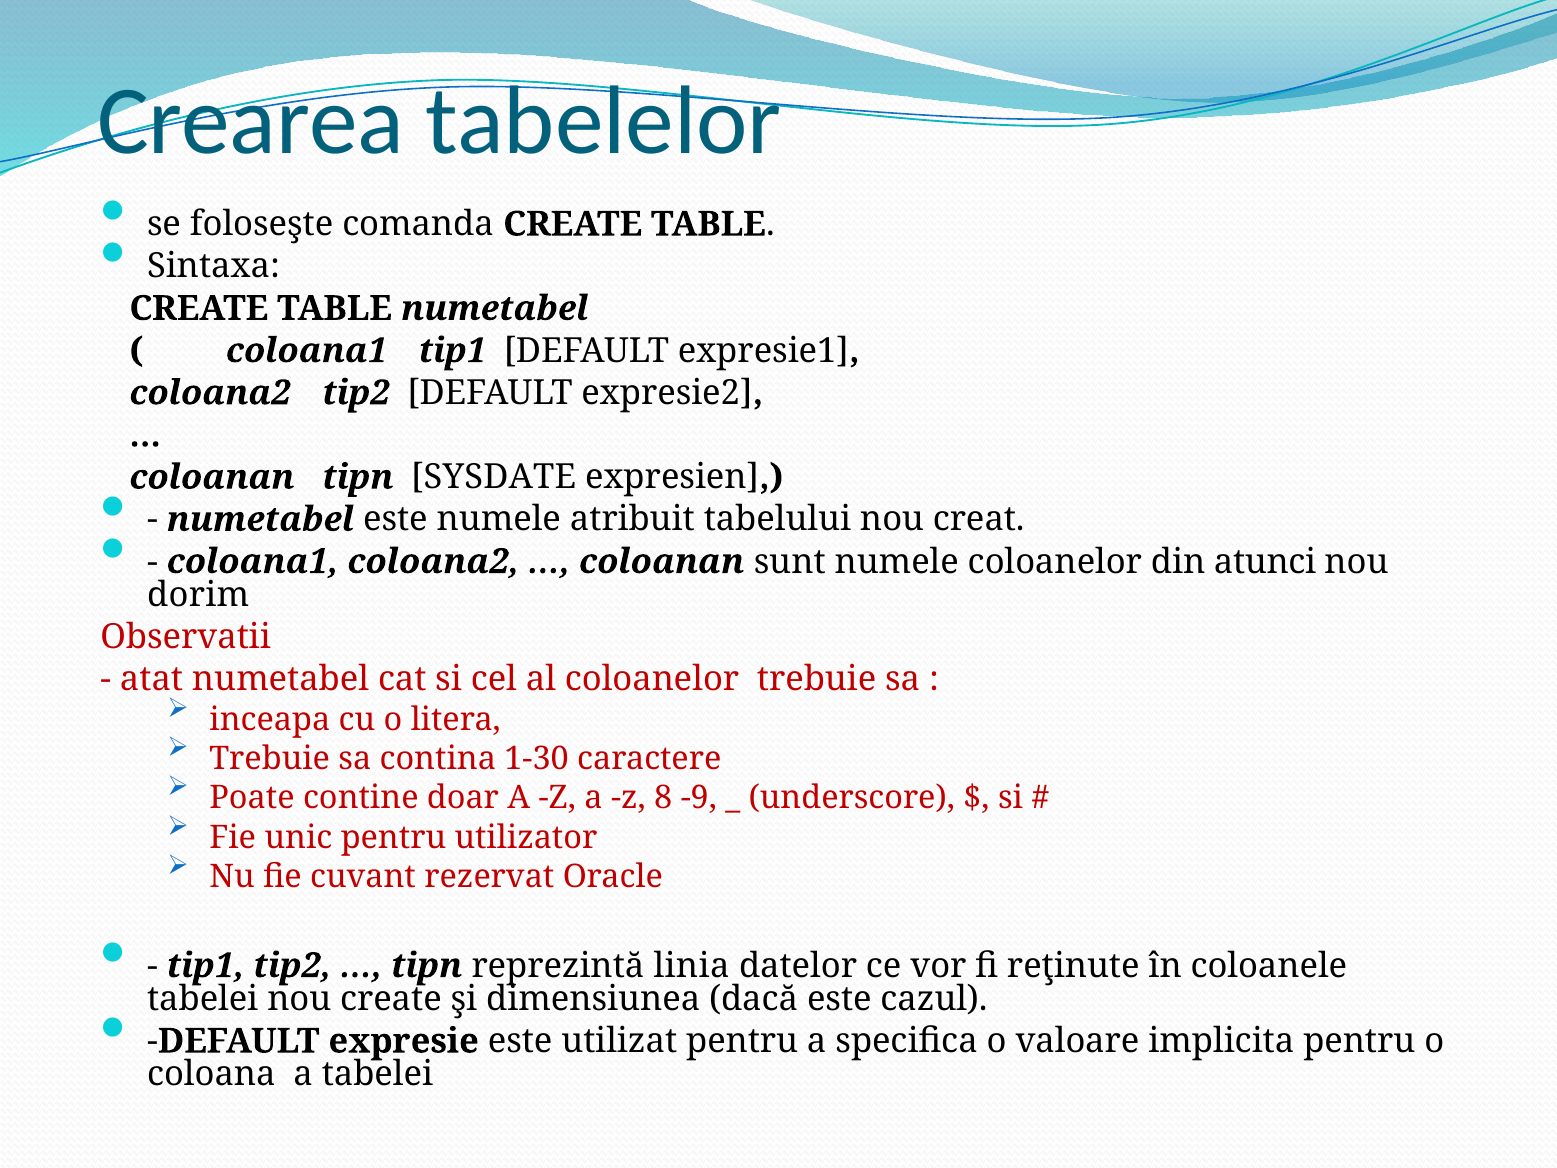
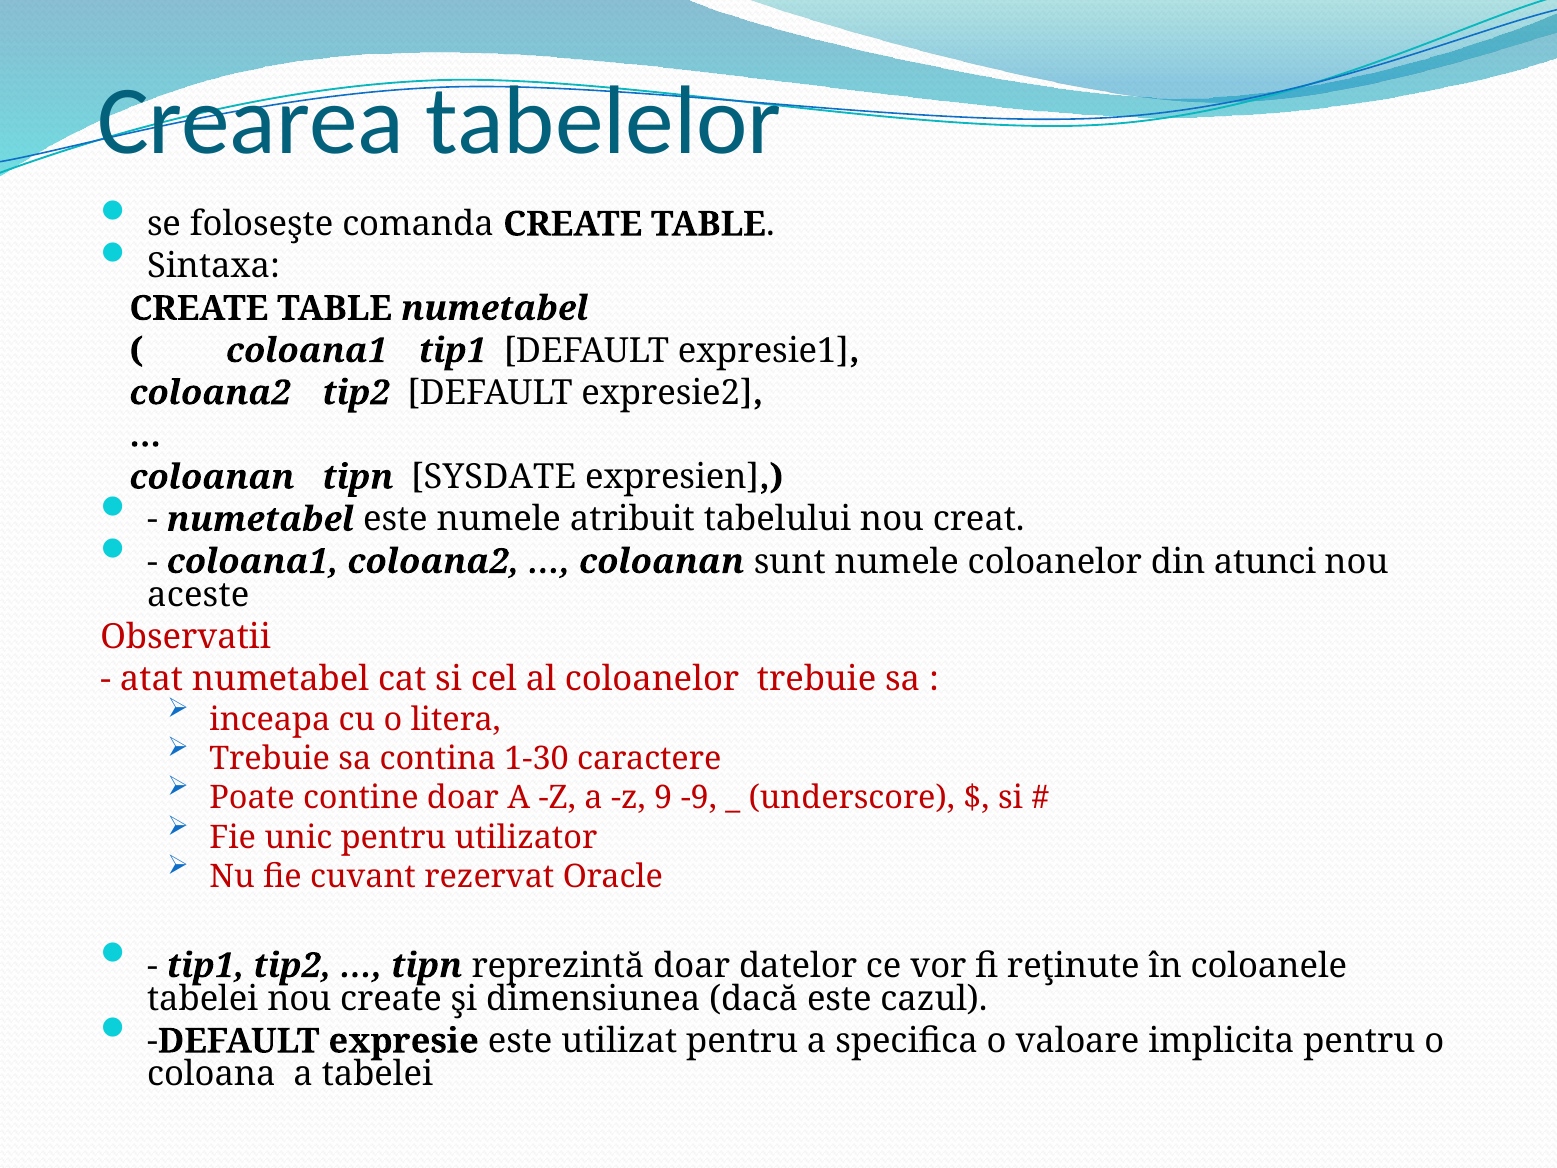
dorim: dorim -> aceste
8: 8 -> 9
reprezintă linia: linia -> doar
